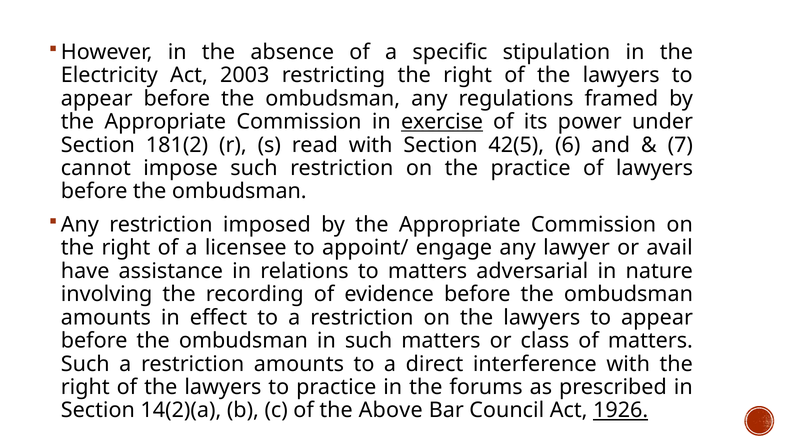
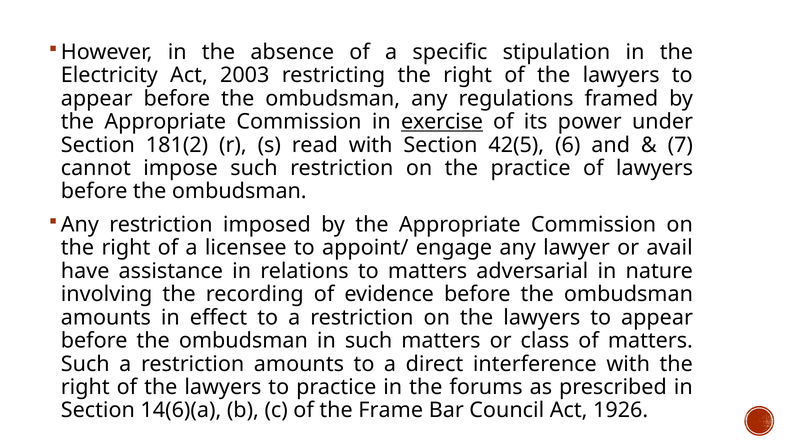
14(2)(a: 14(2)(a -> 14(6)(a
Above: Above -> Frame
1926 underline: present -> none
